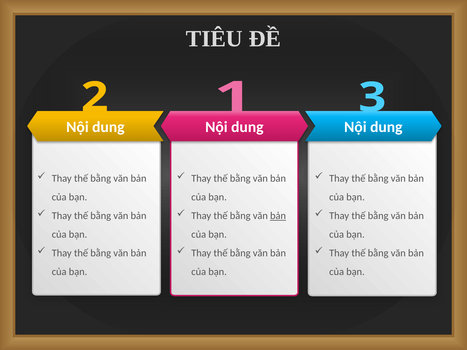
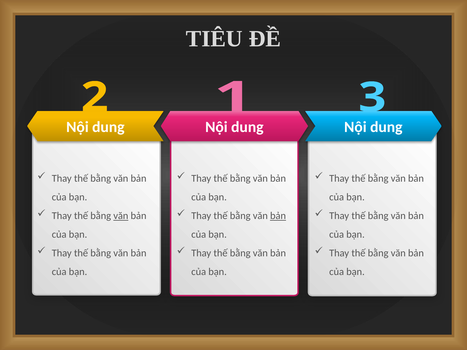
văn at (121, 216) underline: none -> present
